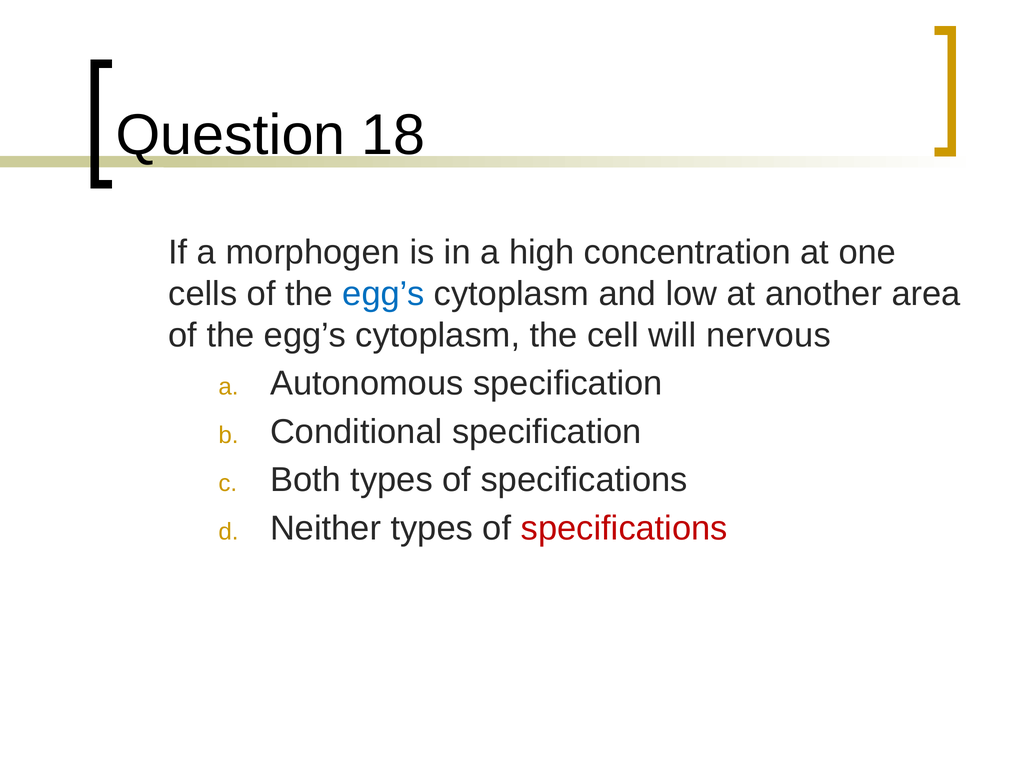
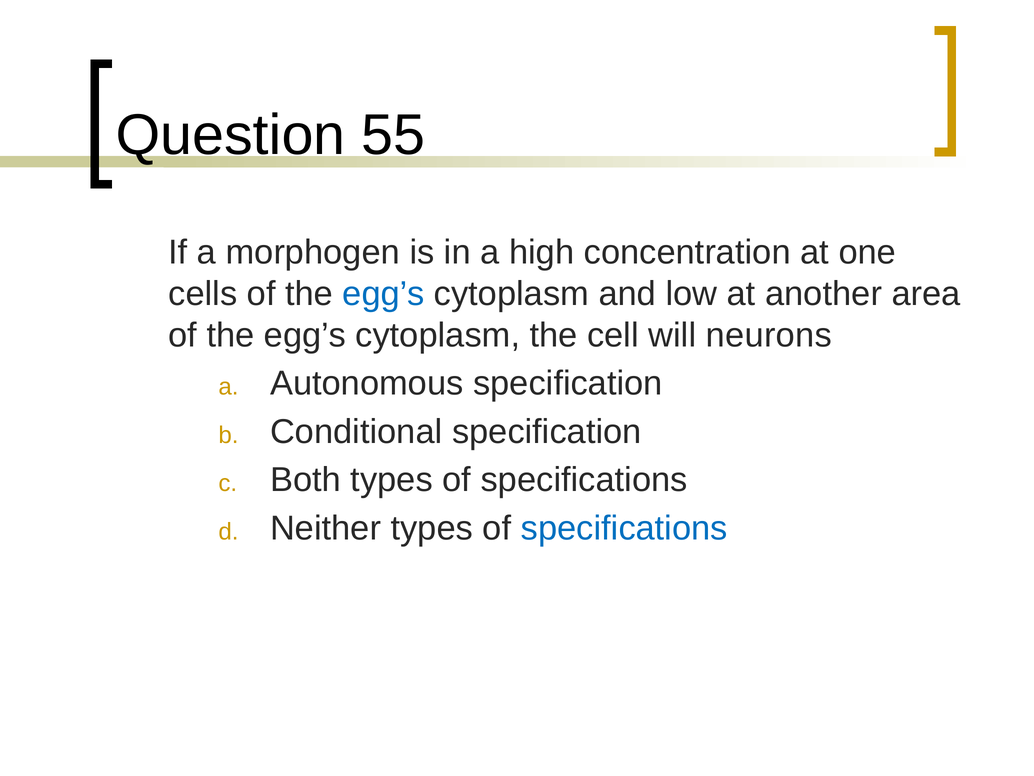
18: 18 -> 55
nervous: nervous -> neurons
specifications at (624, 528) colour: red -> blue
